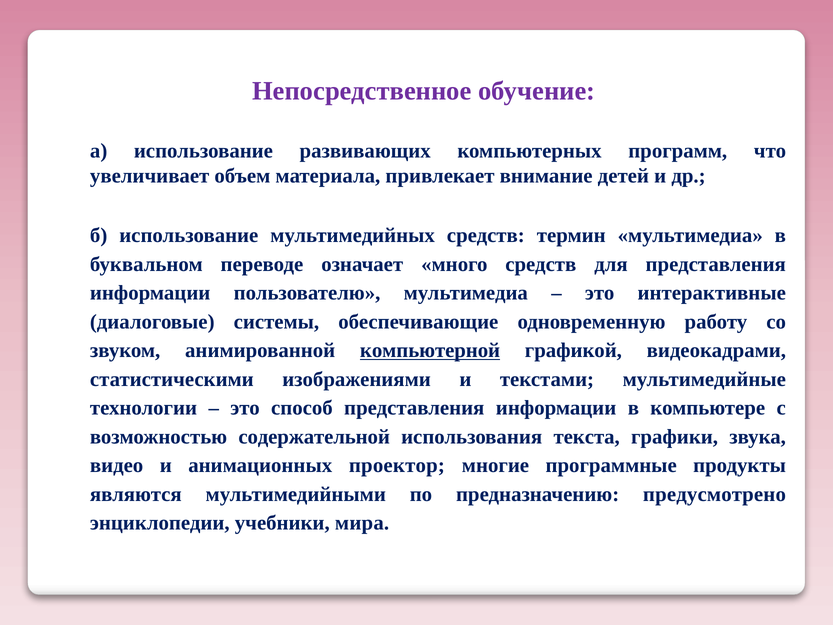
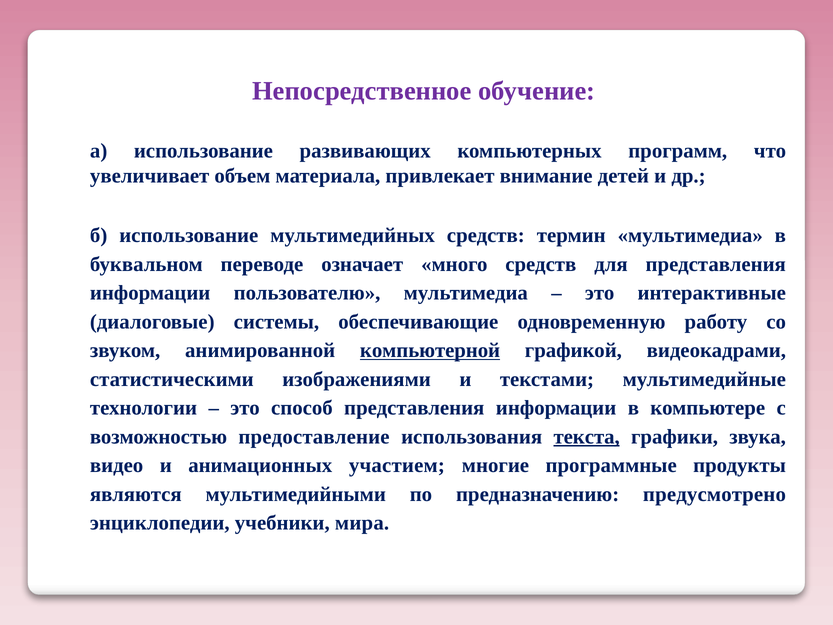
содержательной: содержательной -> предоставление
текста underline: none -> present
проектор: проектор -> участием
